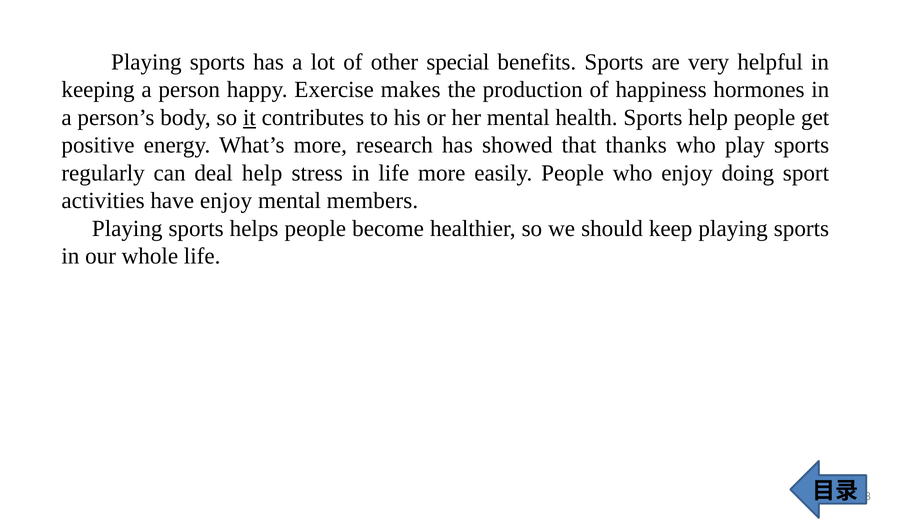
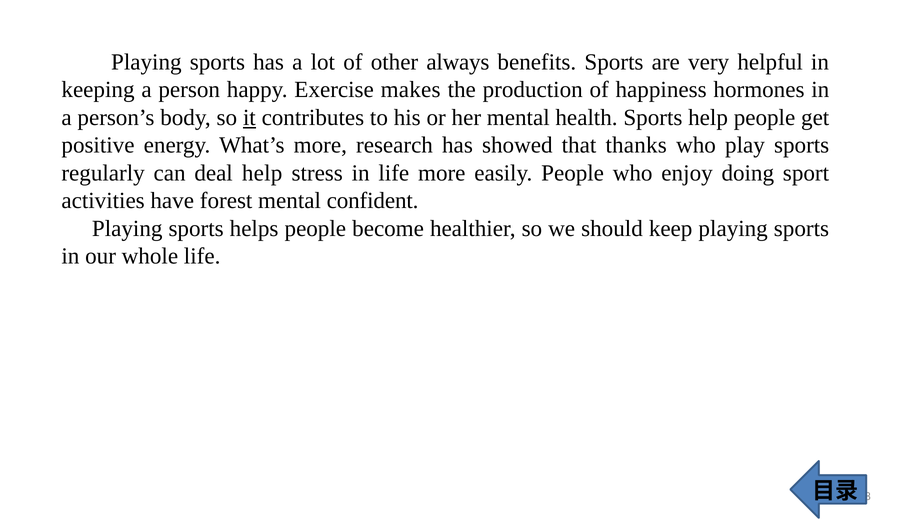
special: special -> always
have enjoy: enjoy -> forest
members: members -> confident
